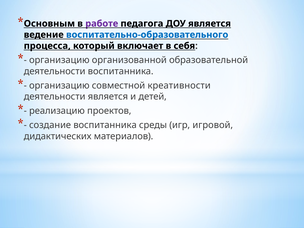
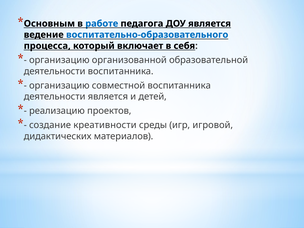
работе colour: purple -> blue
совместной креативности: креативности -> воспитанника
создание воспитанника: воспитанника -> креативности
